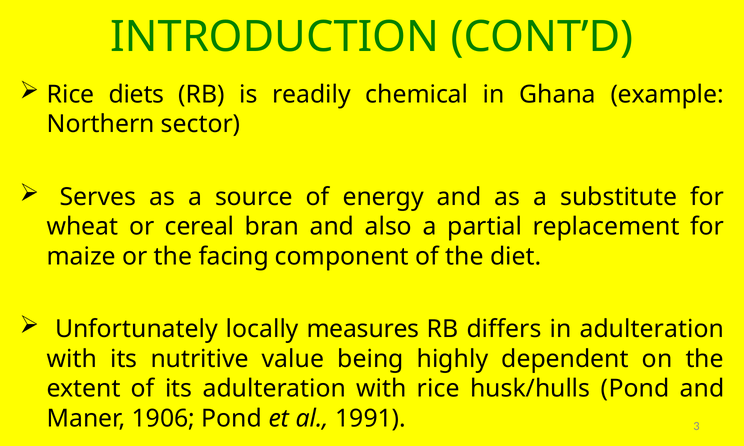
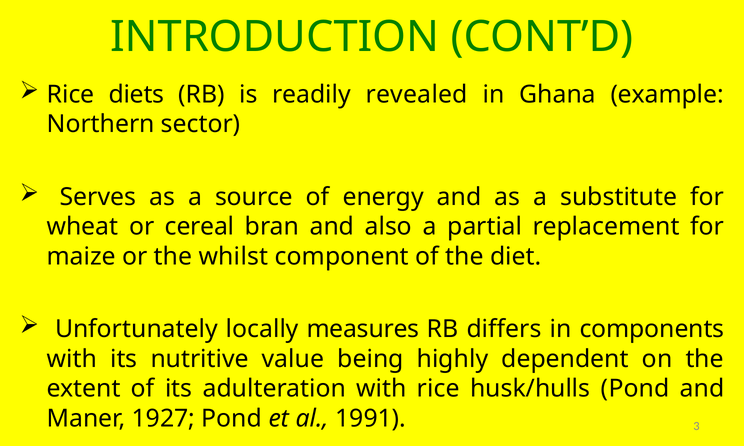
chemical: chemical -> revealed
facing: facing -> whilst
in adulteration: adulteration -> components
1906: 1906 -> 1927
